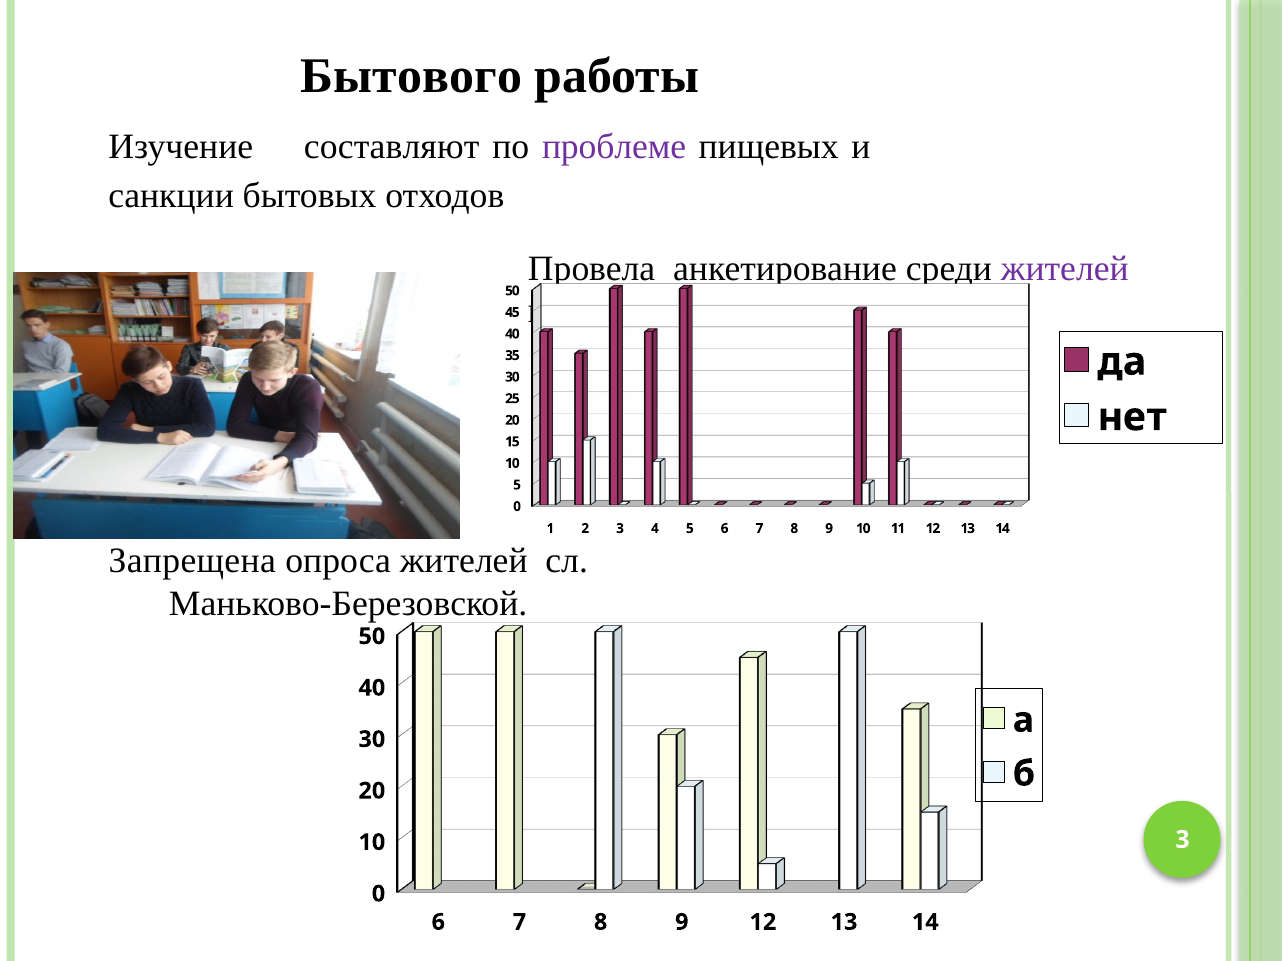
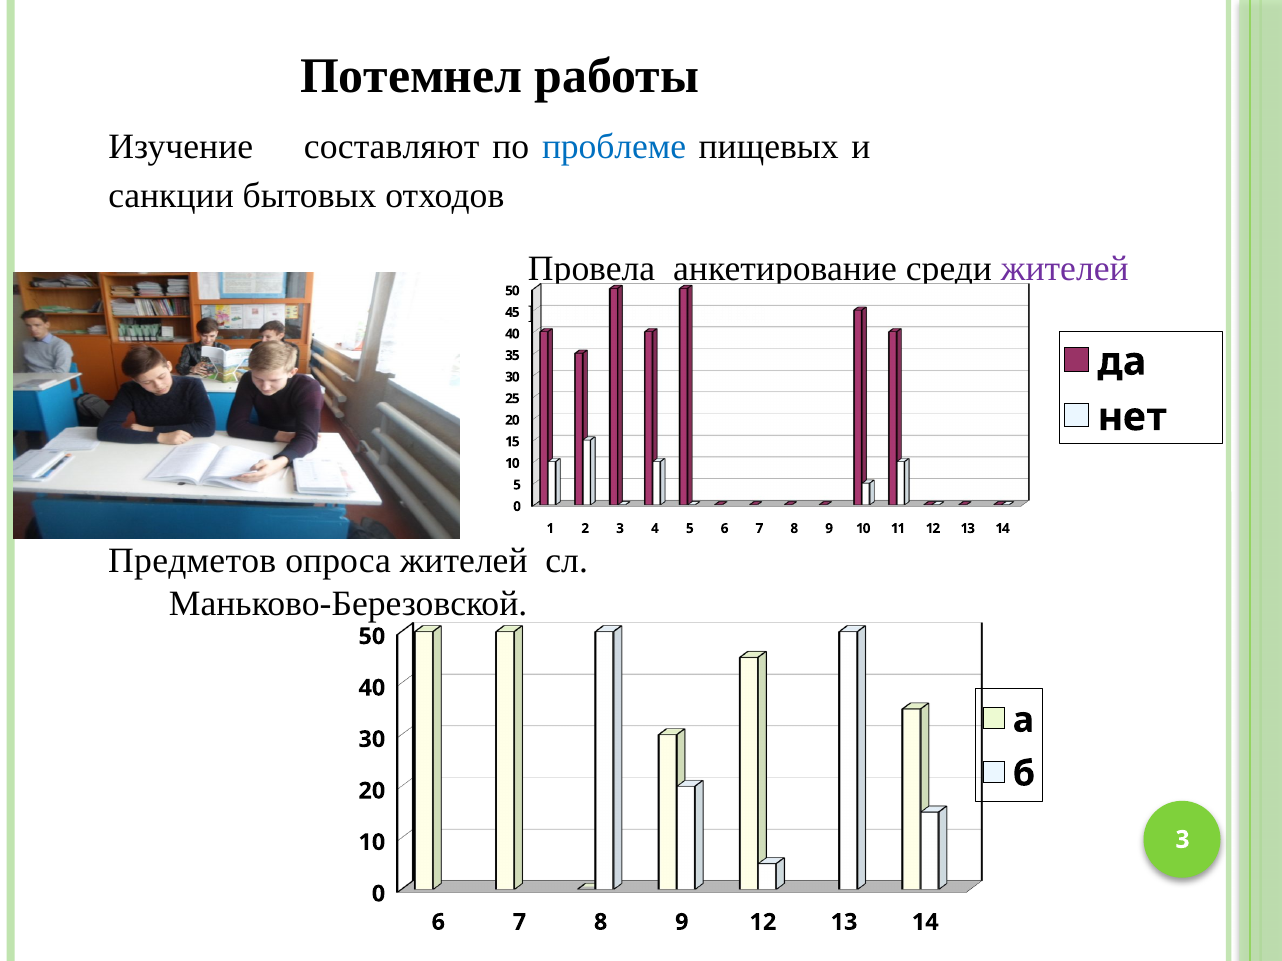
Бытового: Бытового -> Потемнел
проблеме colour: purple -> blue
Запрещена: Запрещена -> Предметов
